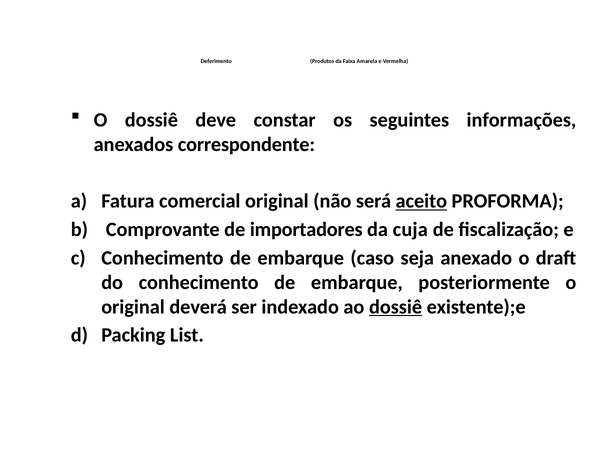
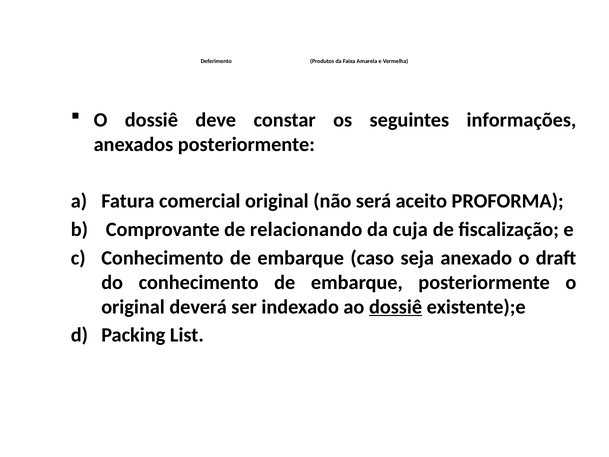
anexados correspondente: correspondente -> posteriormente
aceito underline: present -> none
importadores: importadores -> relacionando
